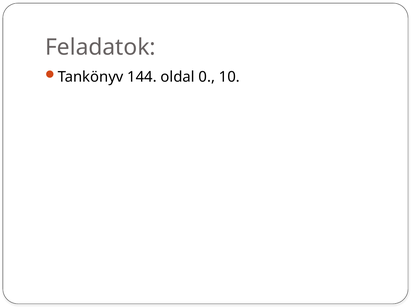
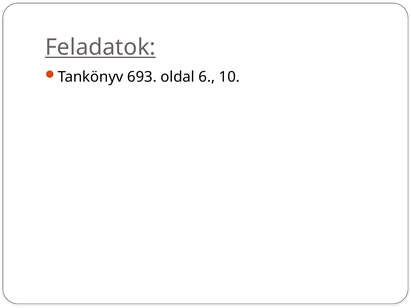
Feladatok underline: none -> present
144: 144 -> 693
0: 0 -> 6
